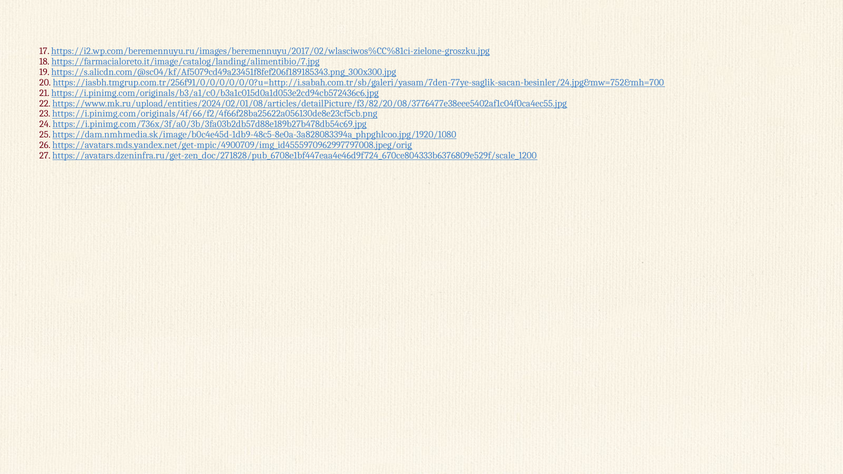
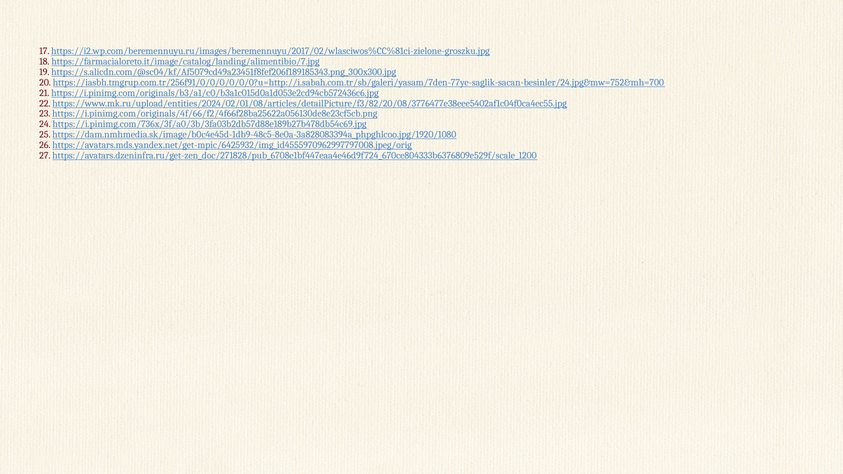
https://avatars.mds.yandex.net/get-mpic/4900709/img_id4555970962997797008.jpeg/orig: https://avatars.mds.yandex.net/get-mpic/4900709/img_id4555970962997797008.jpeg/orig -> https://avatars.mds.yandex.net/get-mpic/6425932/img_id4555970962997797008.jpeg/orig
